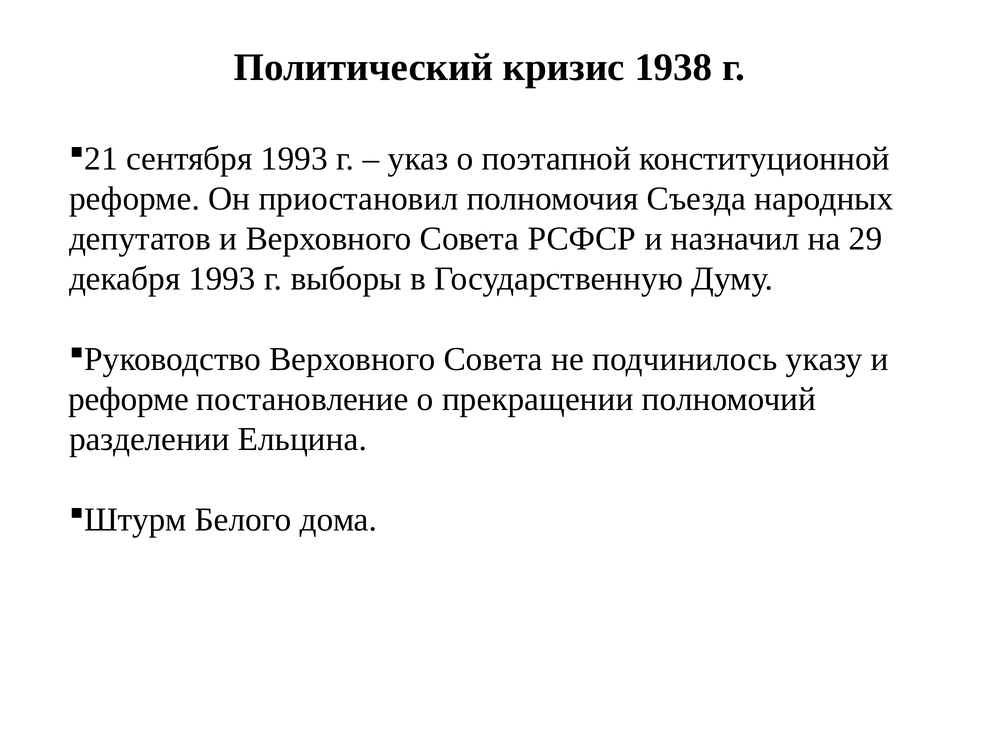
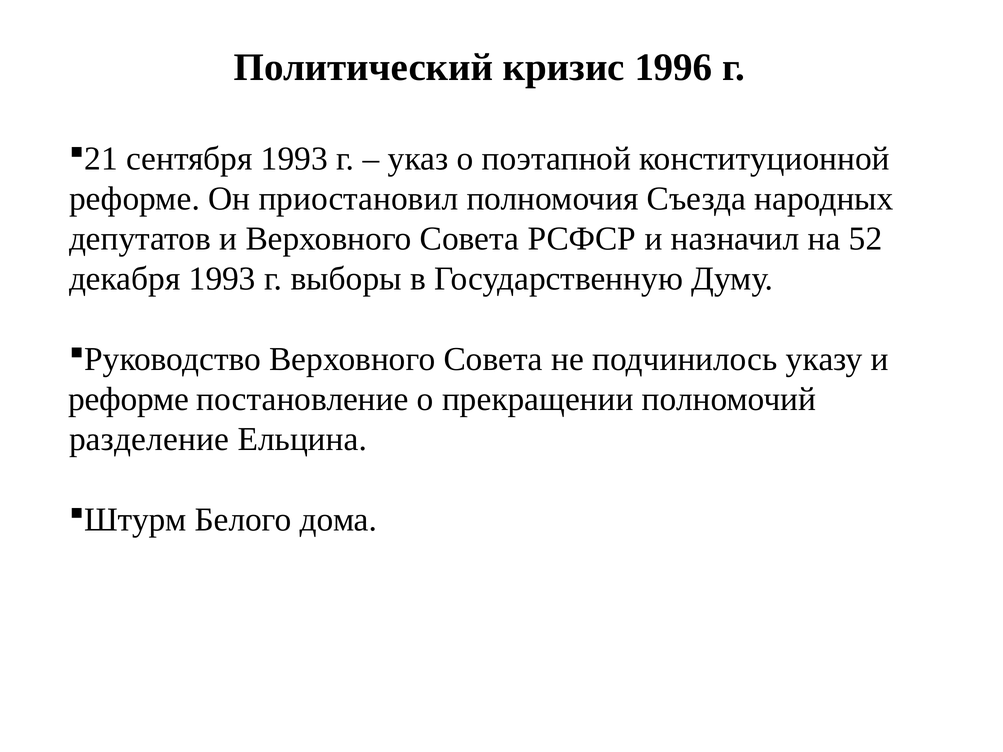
1938: 1938 -> 1996
29: 29 -> 52
разделении: разделении -> разделение
